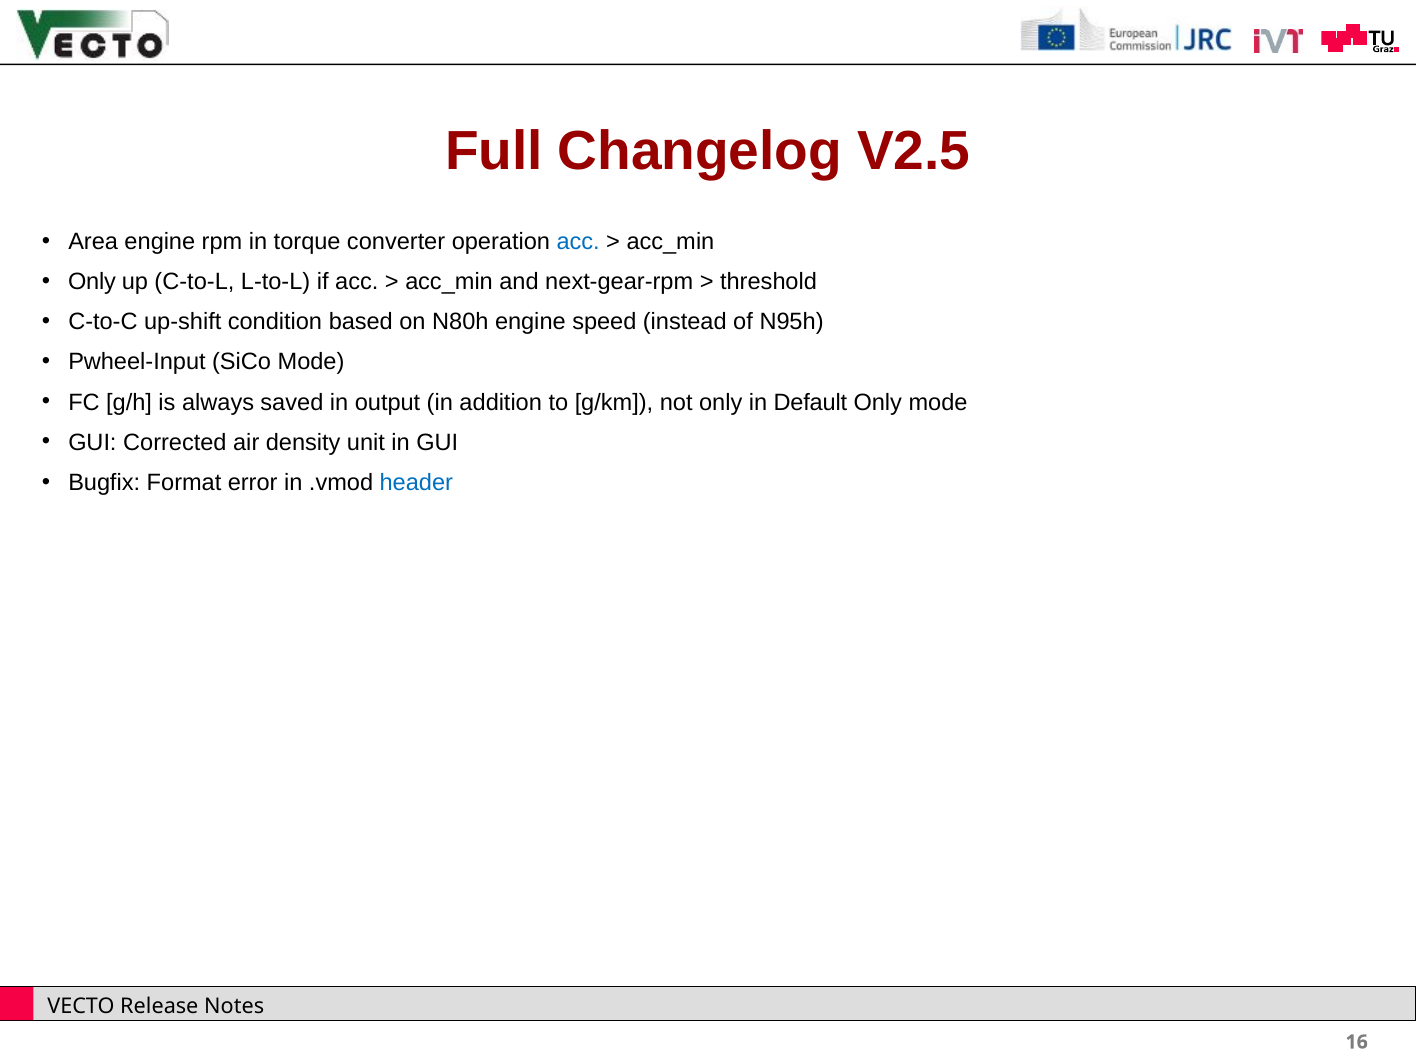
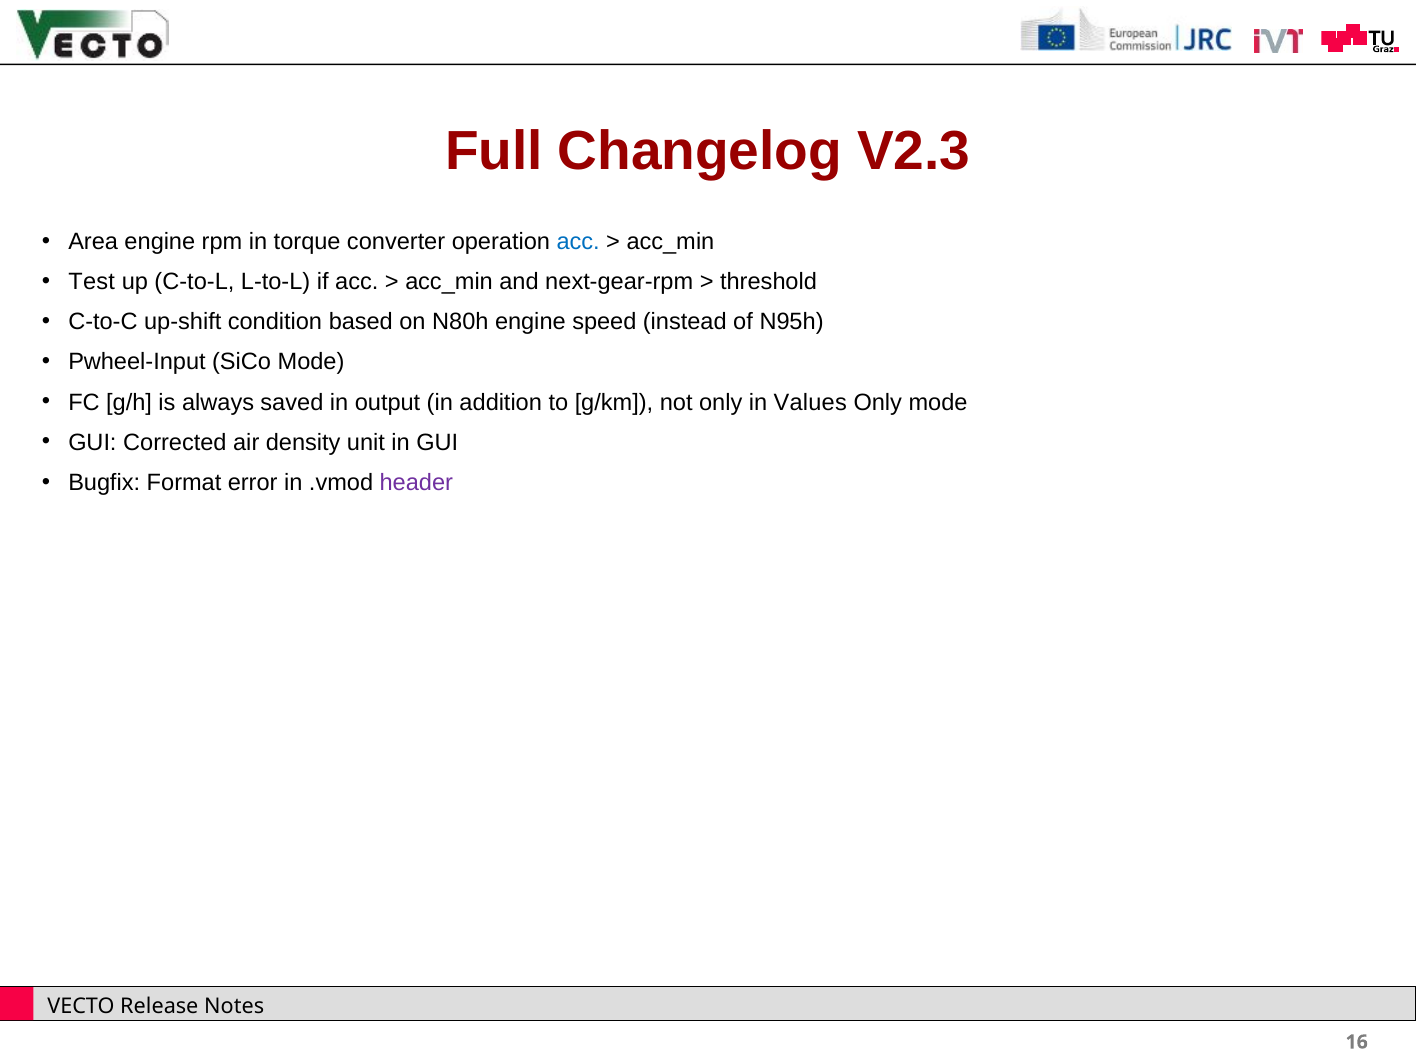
V2.5: V2.5 -> V2.3
Only at (92, 282): Only -> Test
Default: Default -> Values
header colour: blue -> purple
